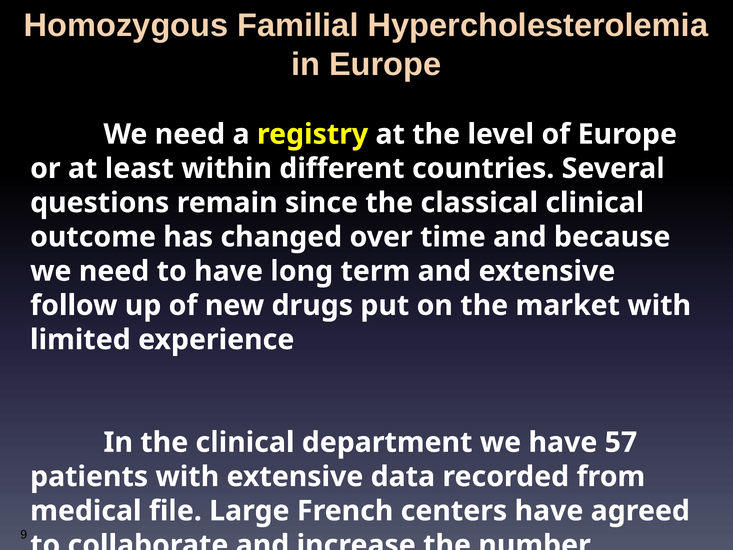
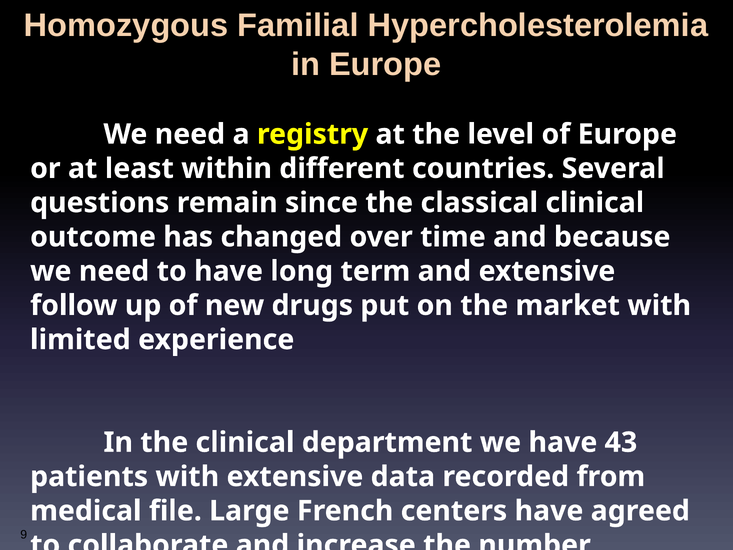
57: 57 -> 43
